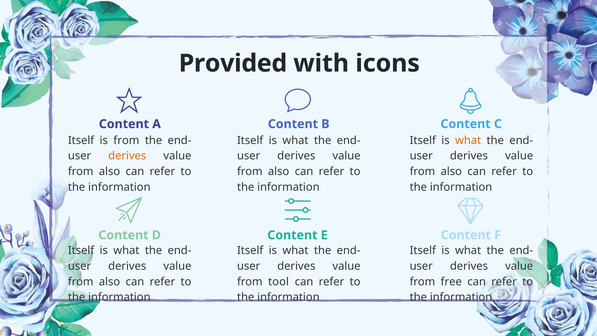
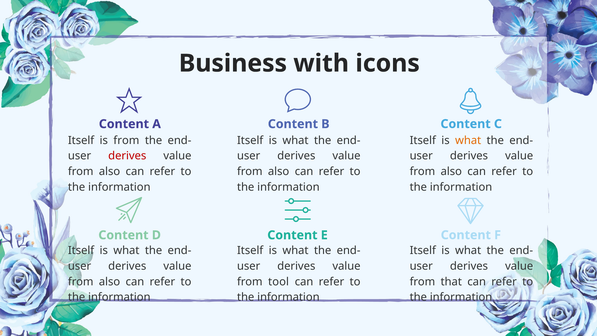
Provided: Provided -> Business
derives at (127, 156) colour: orange -> red
free: free -> that
